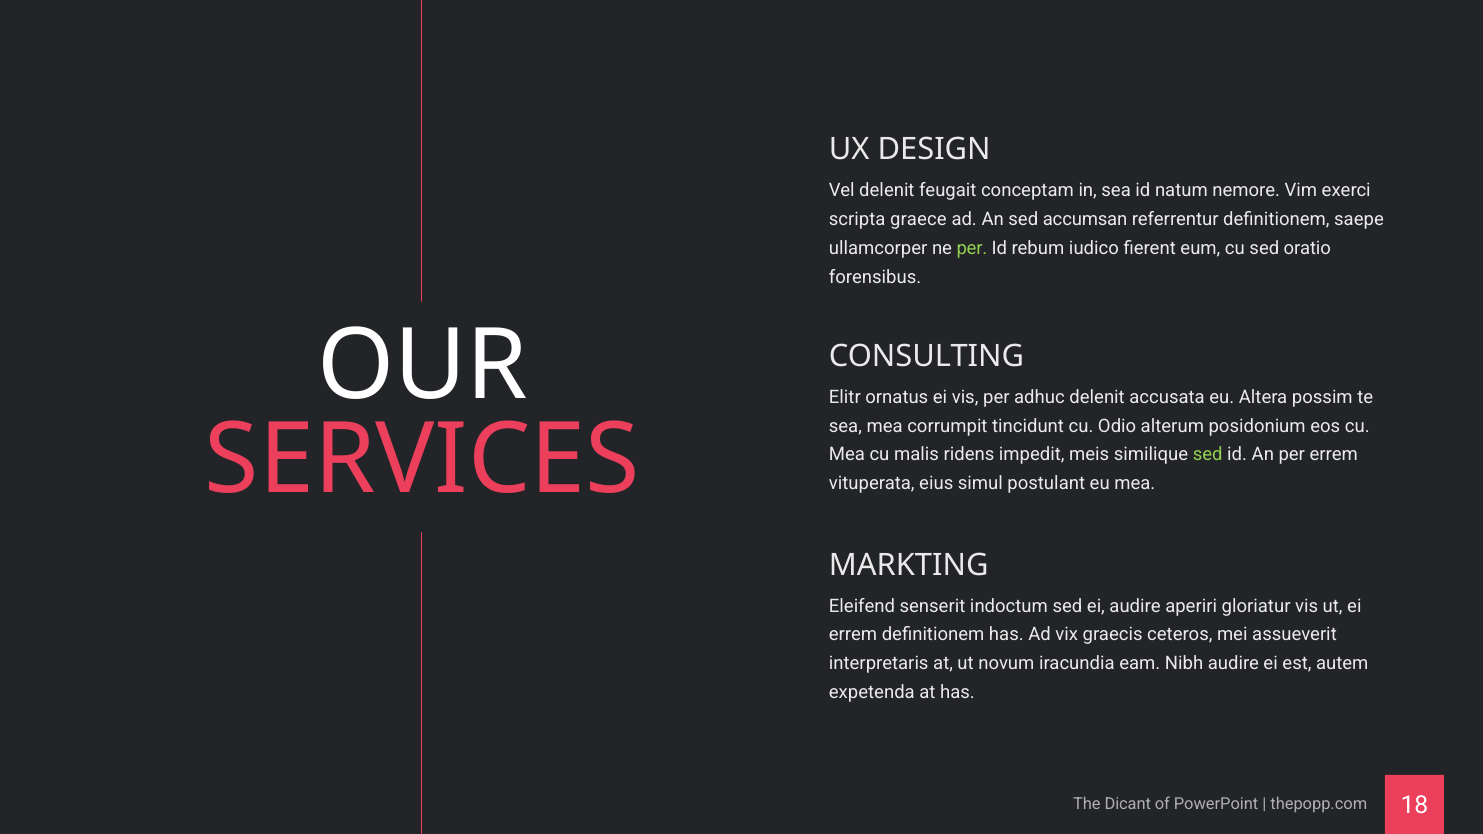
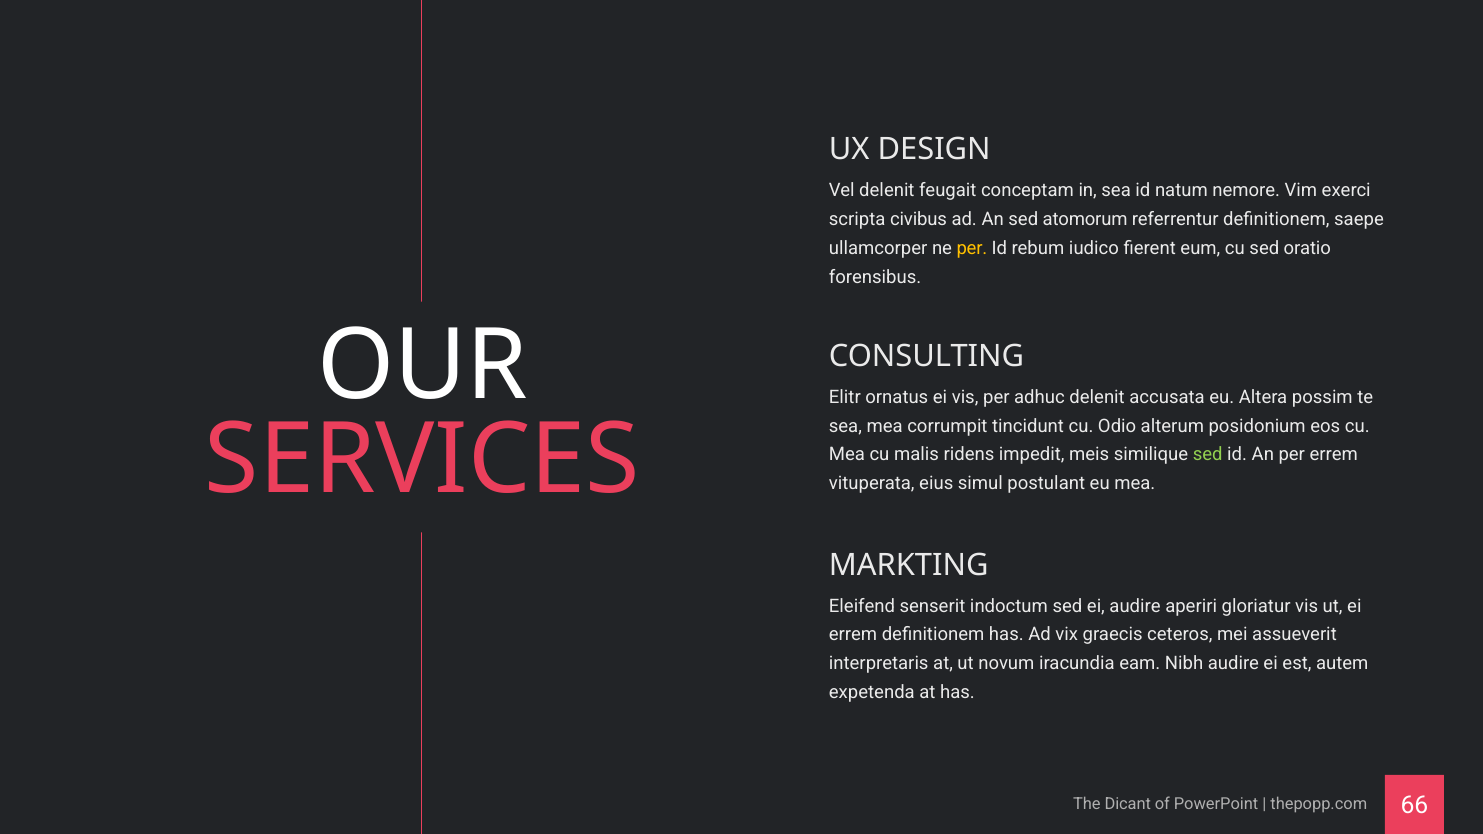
graece: graece -> civibus
accumsan: accumsan -> atomorum
per at (972, 248) colour: light green -> yellow
18: 18 -> 66
